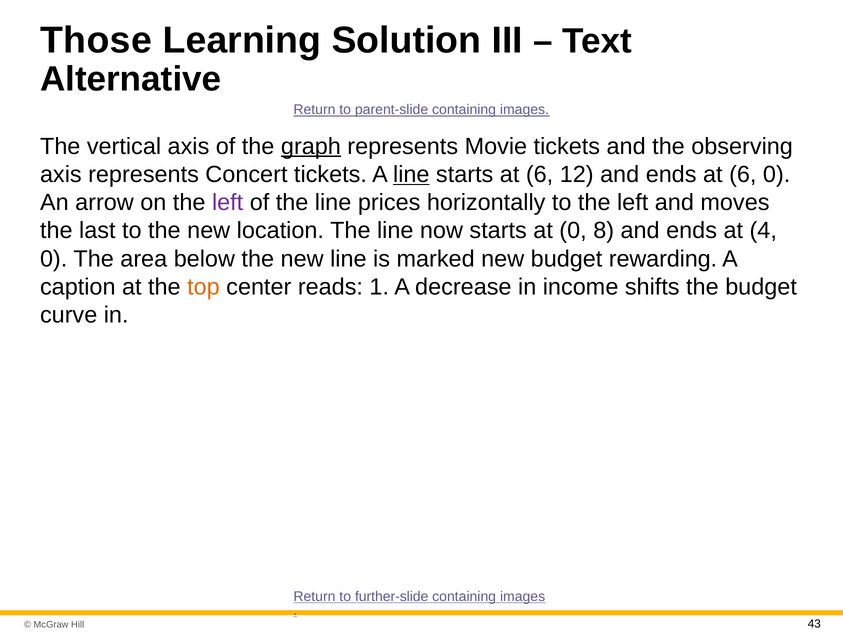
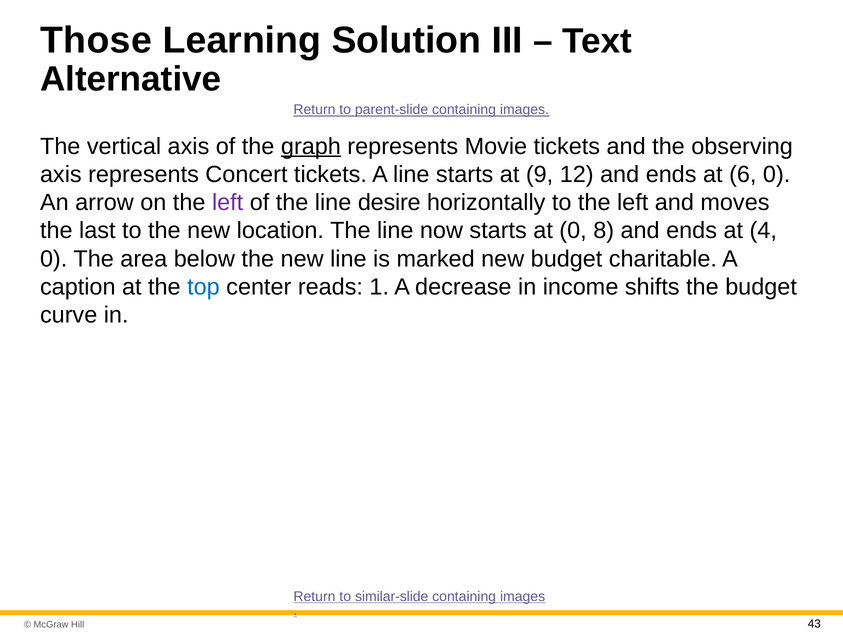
line at (411, 175) underline: present -> none
starts at 6: 6 -> 9
prices: prices -> desire
rewarding: rewarding -> charitable
top colour: orange -> blue
further-slide: further-slide -> similar-slide
